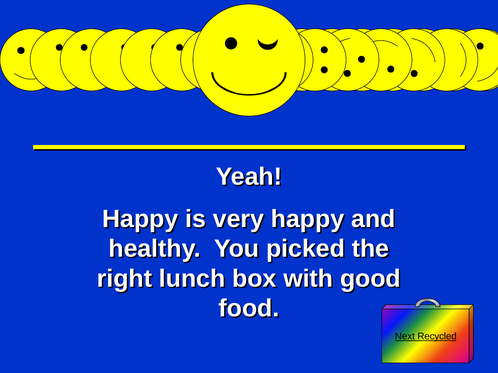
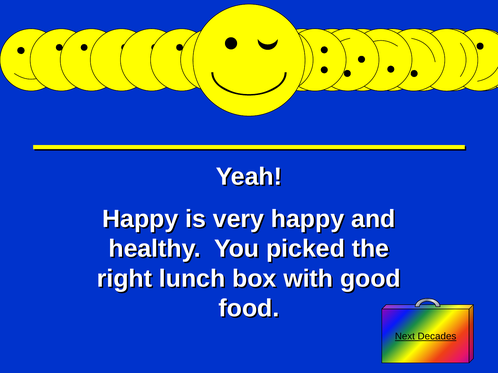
Recycled: Recycled -> Decades
